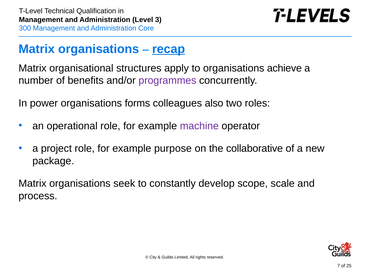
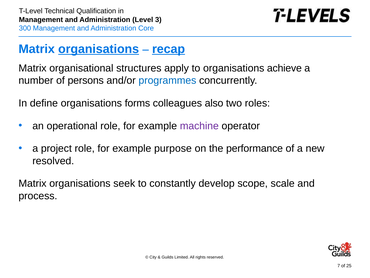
organisations at (99, 49) underline: none -> present
benefits: benefits -> persons
programmes colour: purple -> blue
power: power -> define
collaborative: collaborative -> performance
package: package -> resolved
